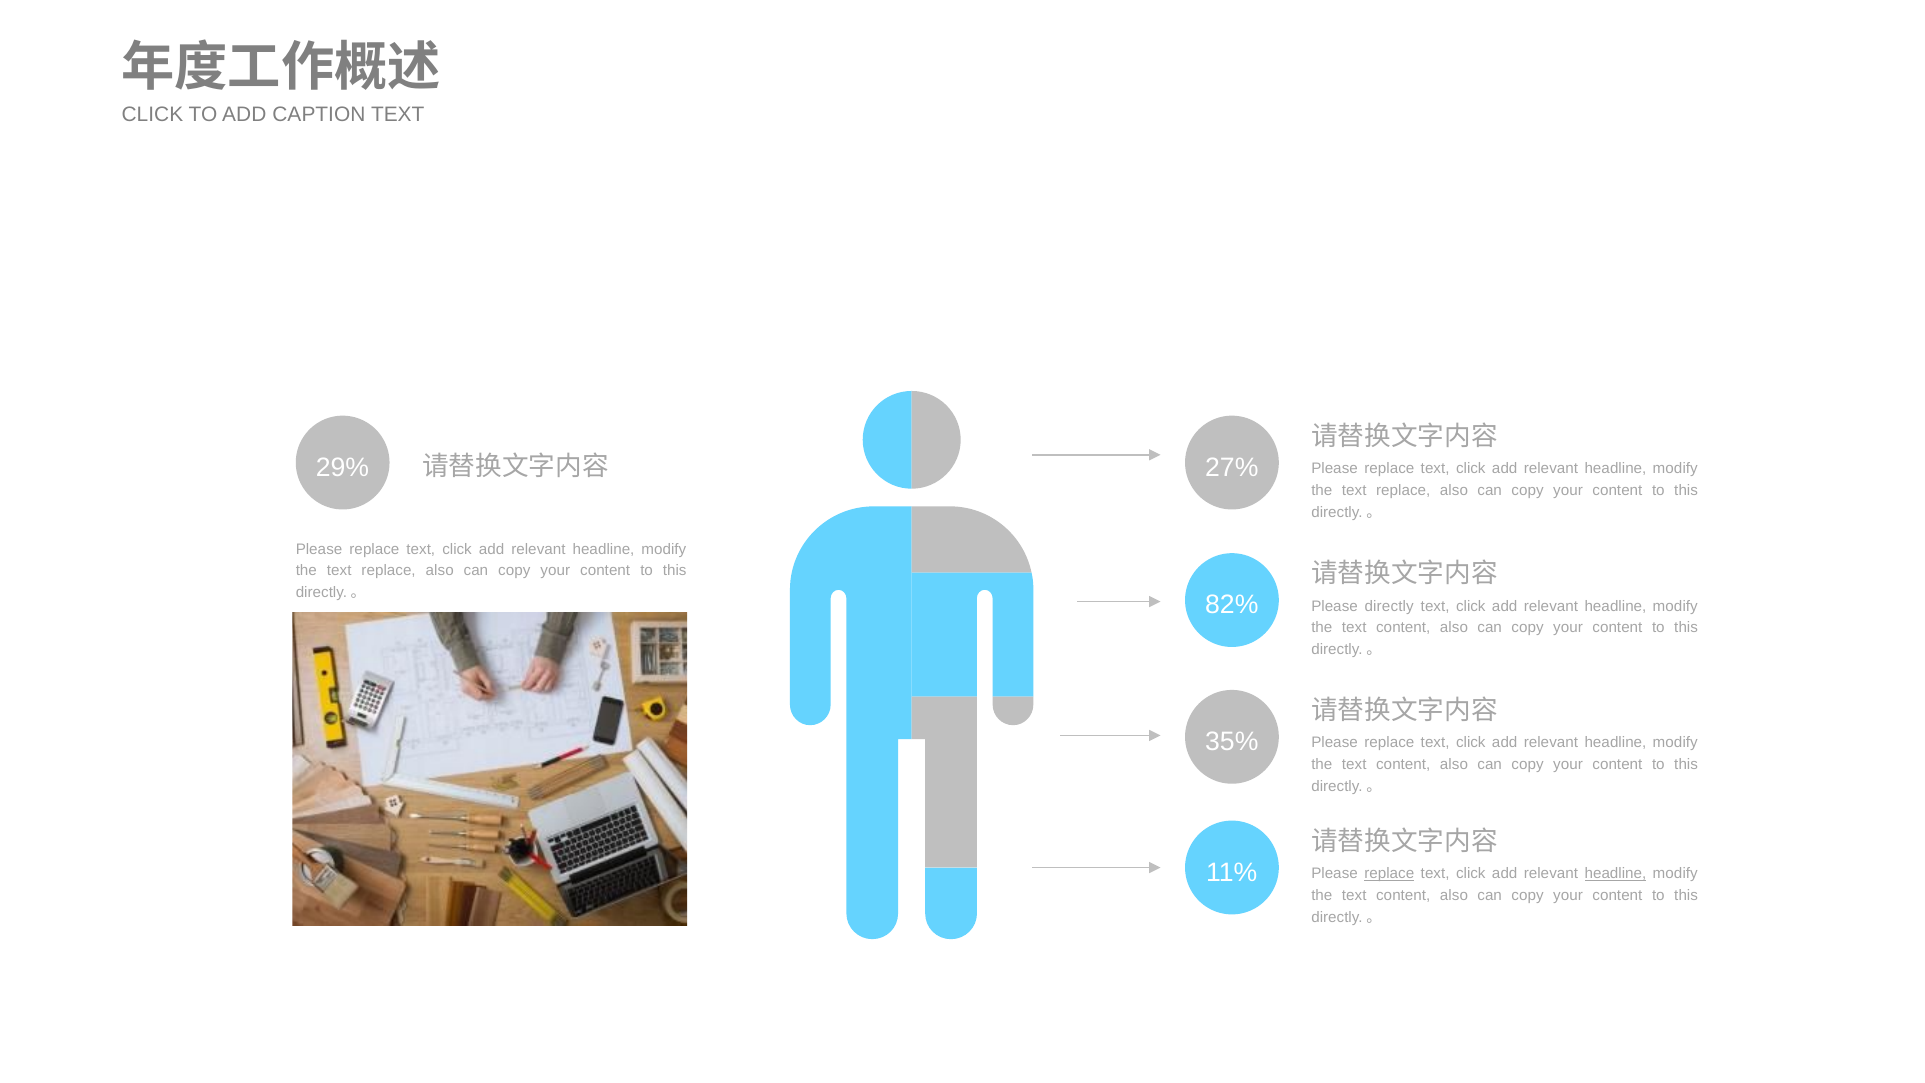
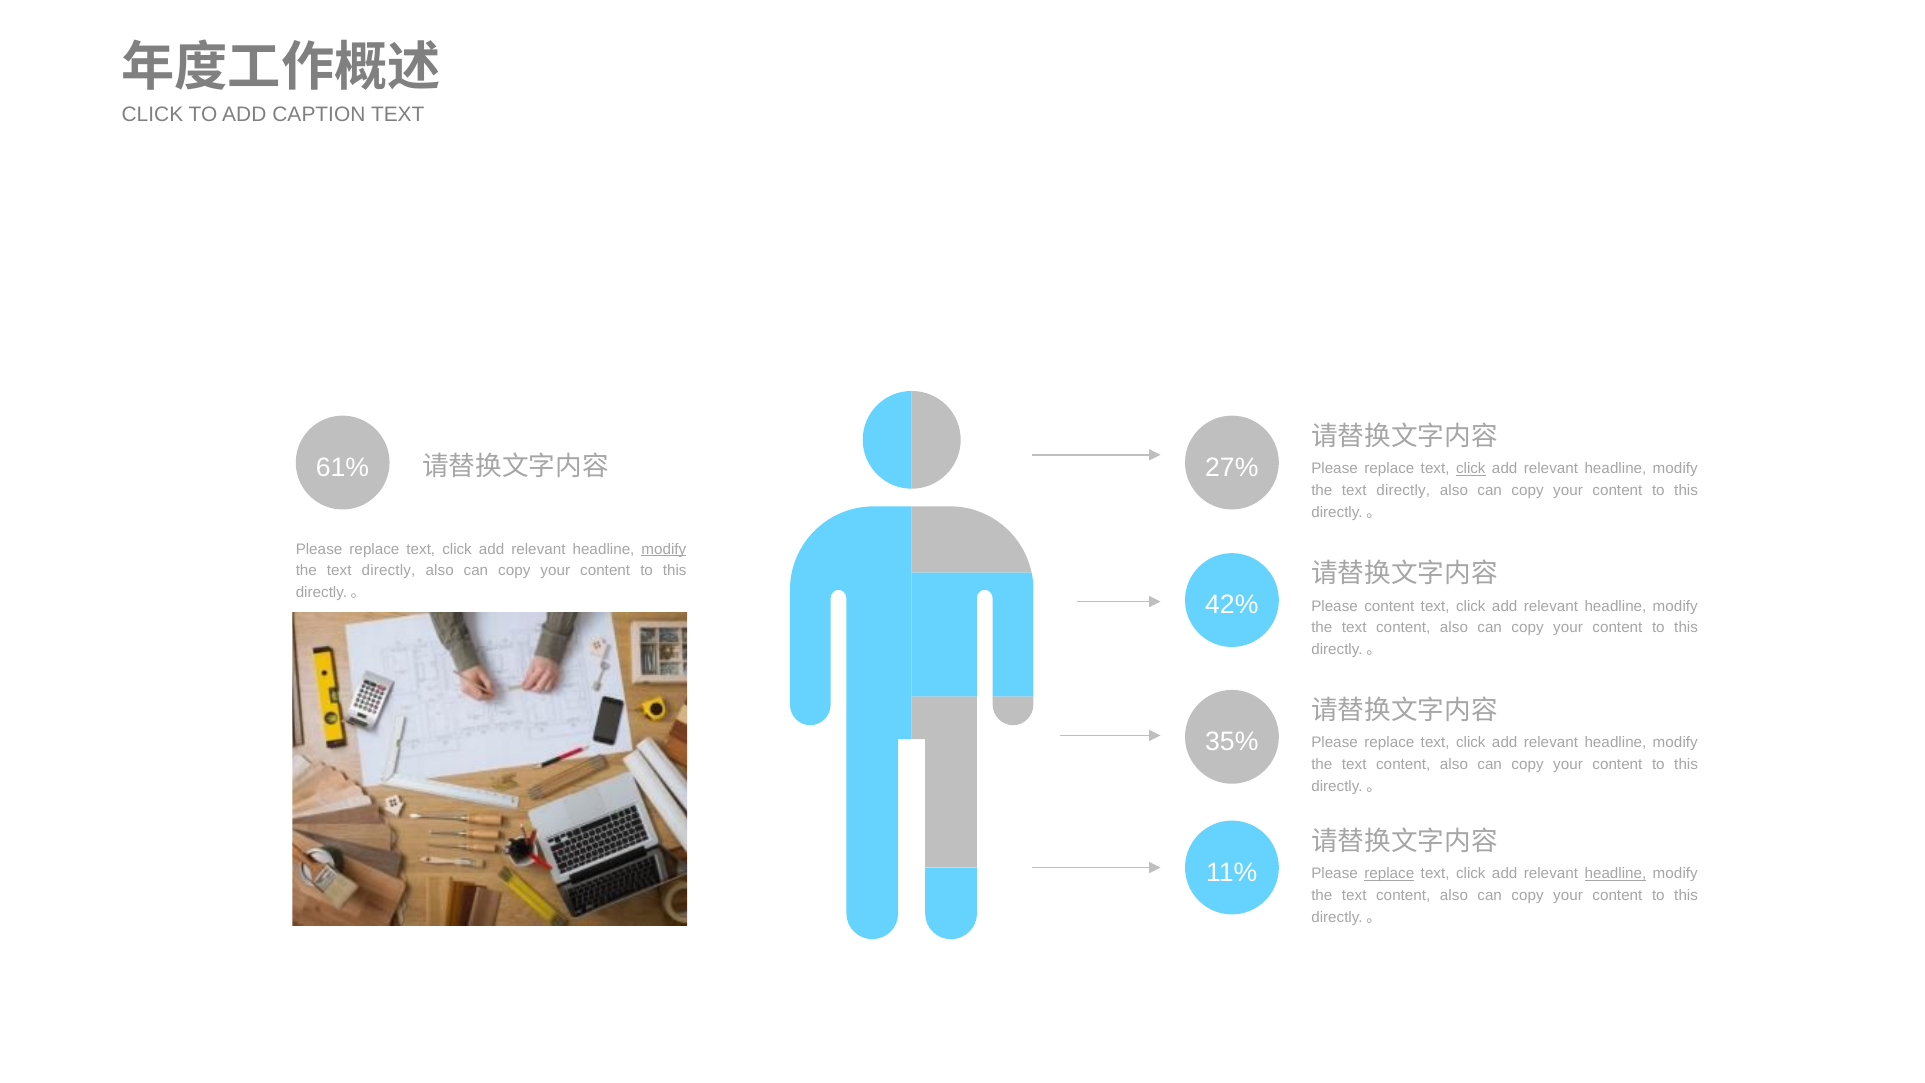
29%: 29% -> 61%
click at (1471, 468) underline: none -> present
replace at (1403, 490): replace -> directly
modify at (664, 549) underline: none -> present
replace at (389, 571): replace -> directly
82%: 82% -> 42%
Please directly: directly -> content
